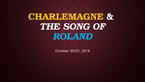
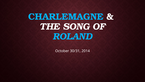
CHARLEMAGNE colour: yellow -> light blue
